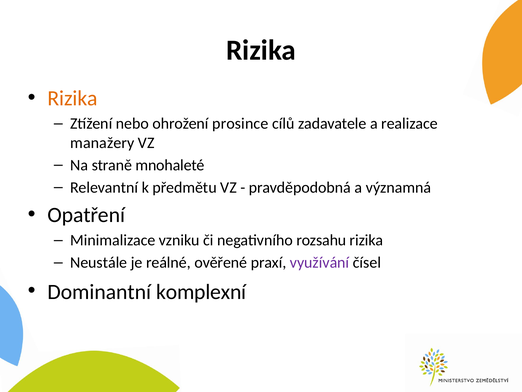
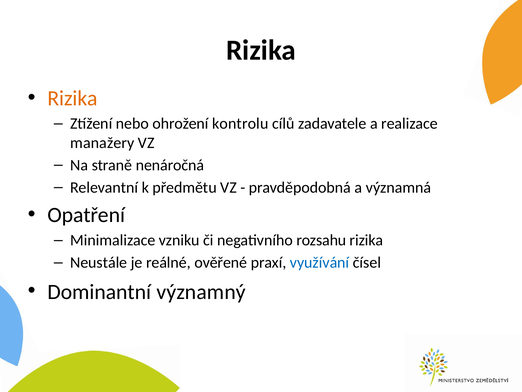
prosince: prosince -> kontrolu
mnohaleté: mnohaleté -> nenáročná
využívání colour: purple -> blue
komplexní: komplexní -> významný
